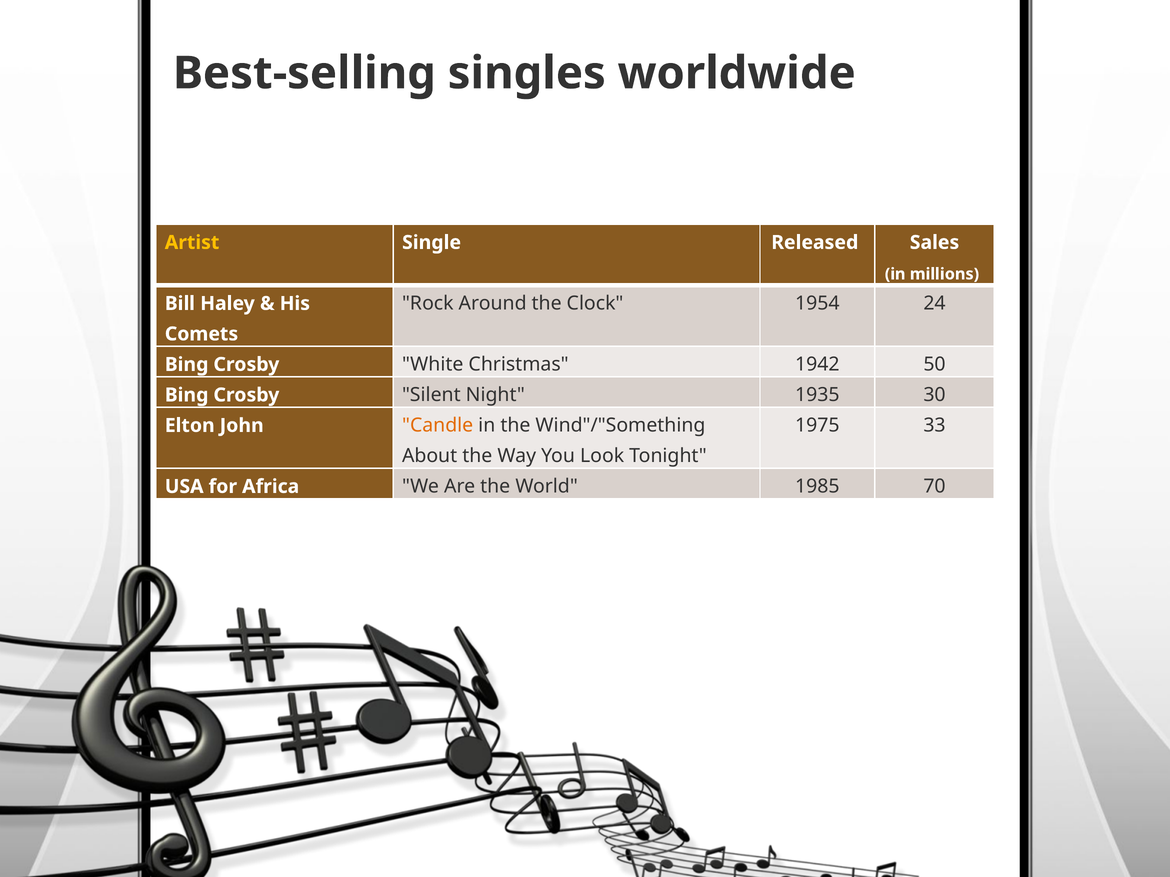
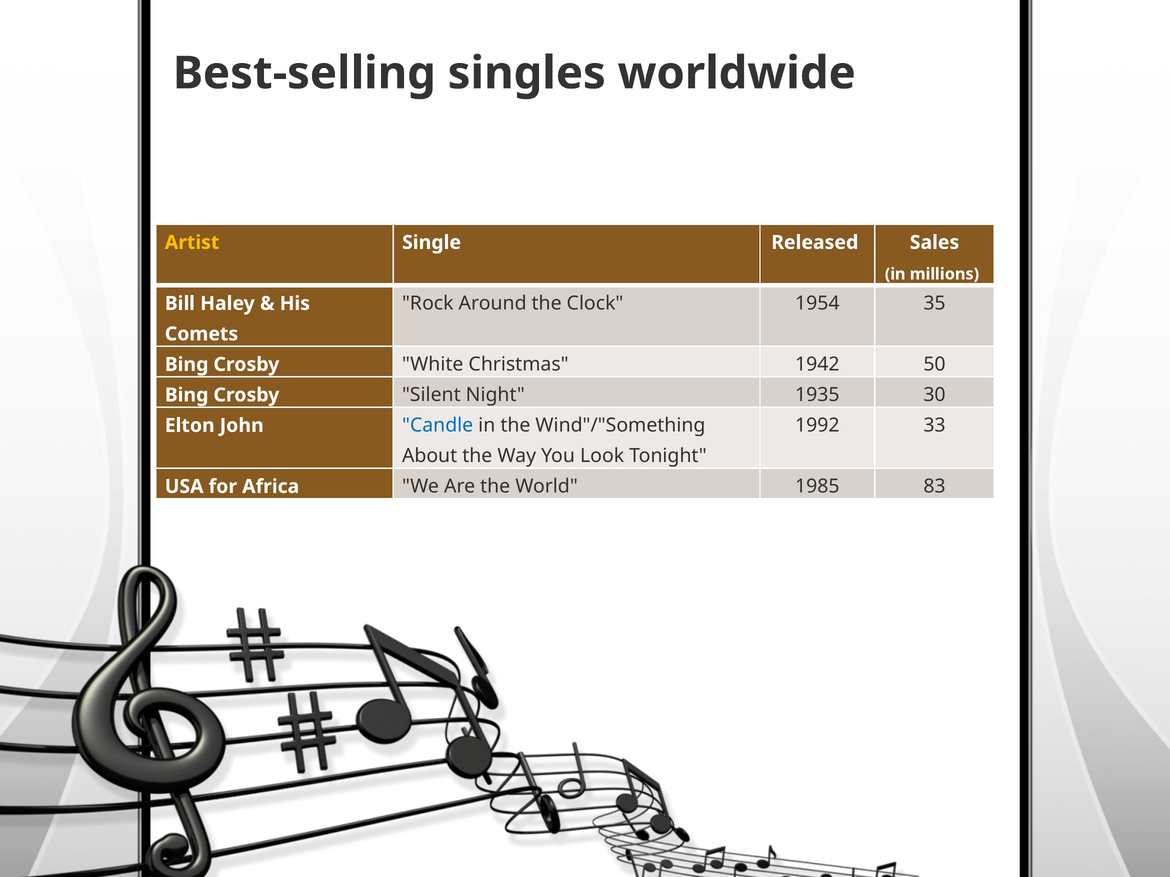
24: 24 -> 35
1975: 1975 -> 1992
Candle colour: orange -> blue
70: 70 -> 83
